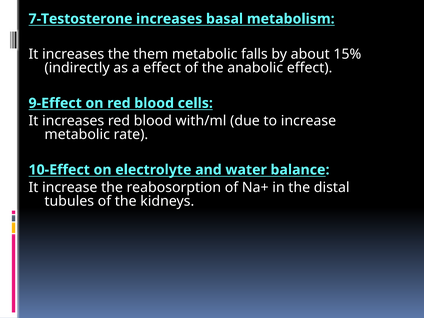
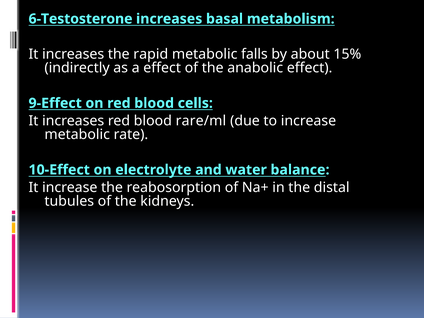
7-Testosterone: 7-Testosterone -> 6-Testosterone
them: them -> rapid
with/ml: with/ml -> rare/ml
